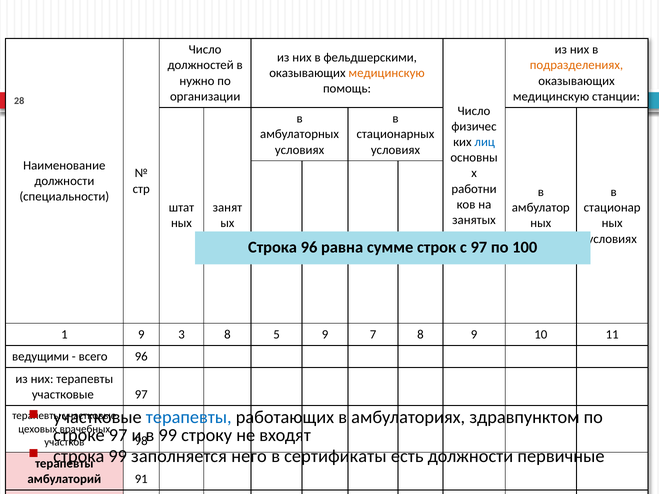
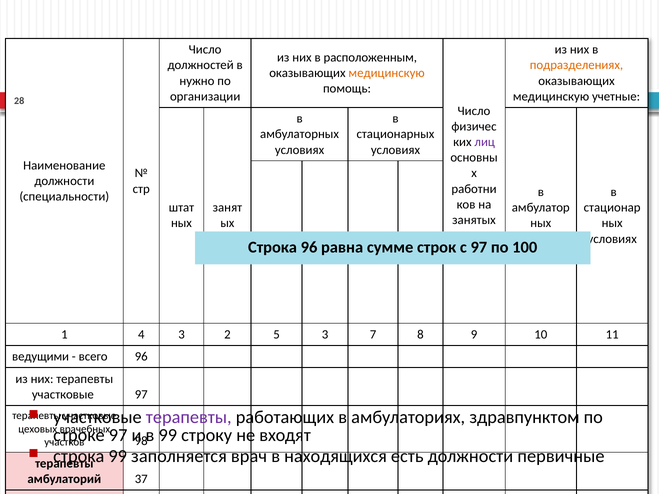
фельдшерскими: фельдшерскими -> расположенным
станции: станции -> учетные
лиц colour: blue -> purple
1 9: 9 -> 4
3 8: 8 -> 2
5 9: 9 -> 3
терапевты at (189, 418) colour: blue -> purple
него: него -> врач
сертификаты: сертификаты -> находящихся
91: 91 -> 37
